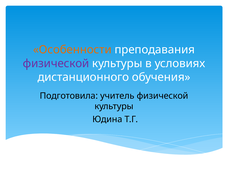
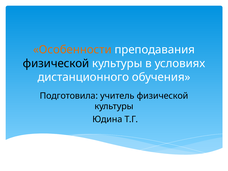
физической at (56, 63) colour: purple -> black
